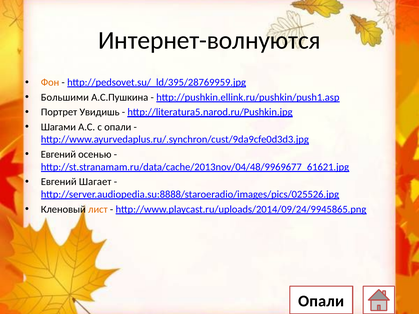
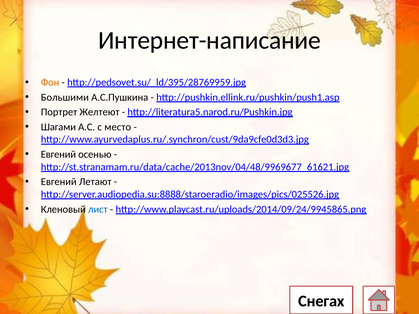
Интернет-волнуются: Интернет-волнуются -> Интернет-написание
Увидишь: Увидишь -> Желтеют
с опали: опали -> место
Шагает: Шагает -> Летают
лист colour: orange -> blue
Опали at (321, 301): Опали -> Снегах
